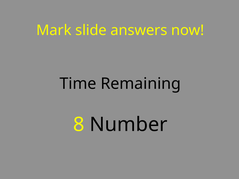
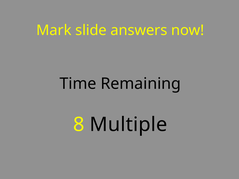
Number: Number -> Multiple
